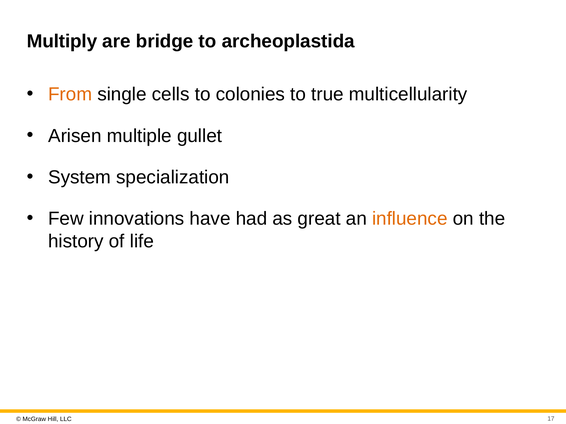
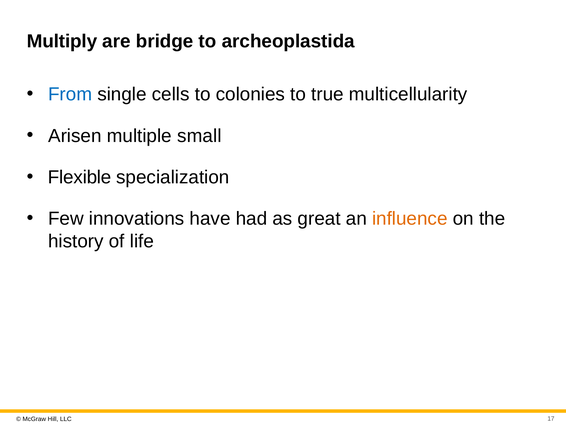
From colour: orange -> blue
gullet: gullet -> small
System: System -> Flexible
